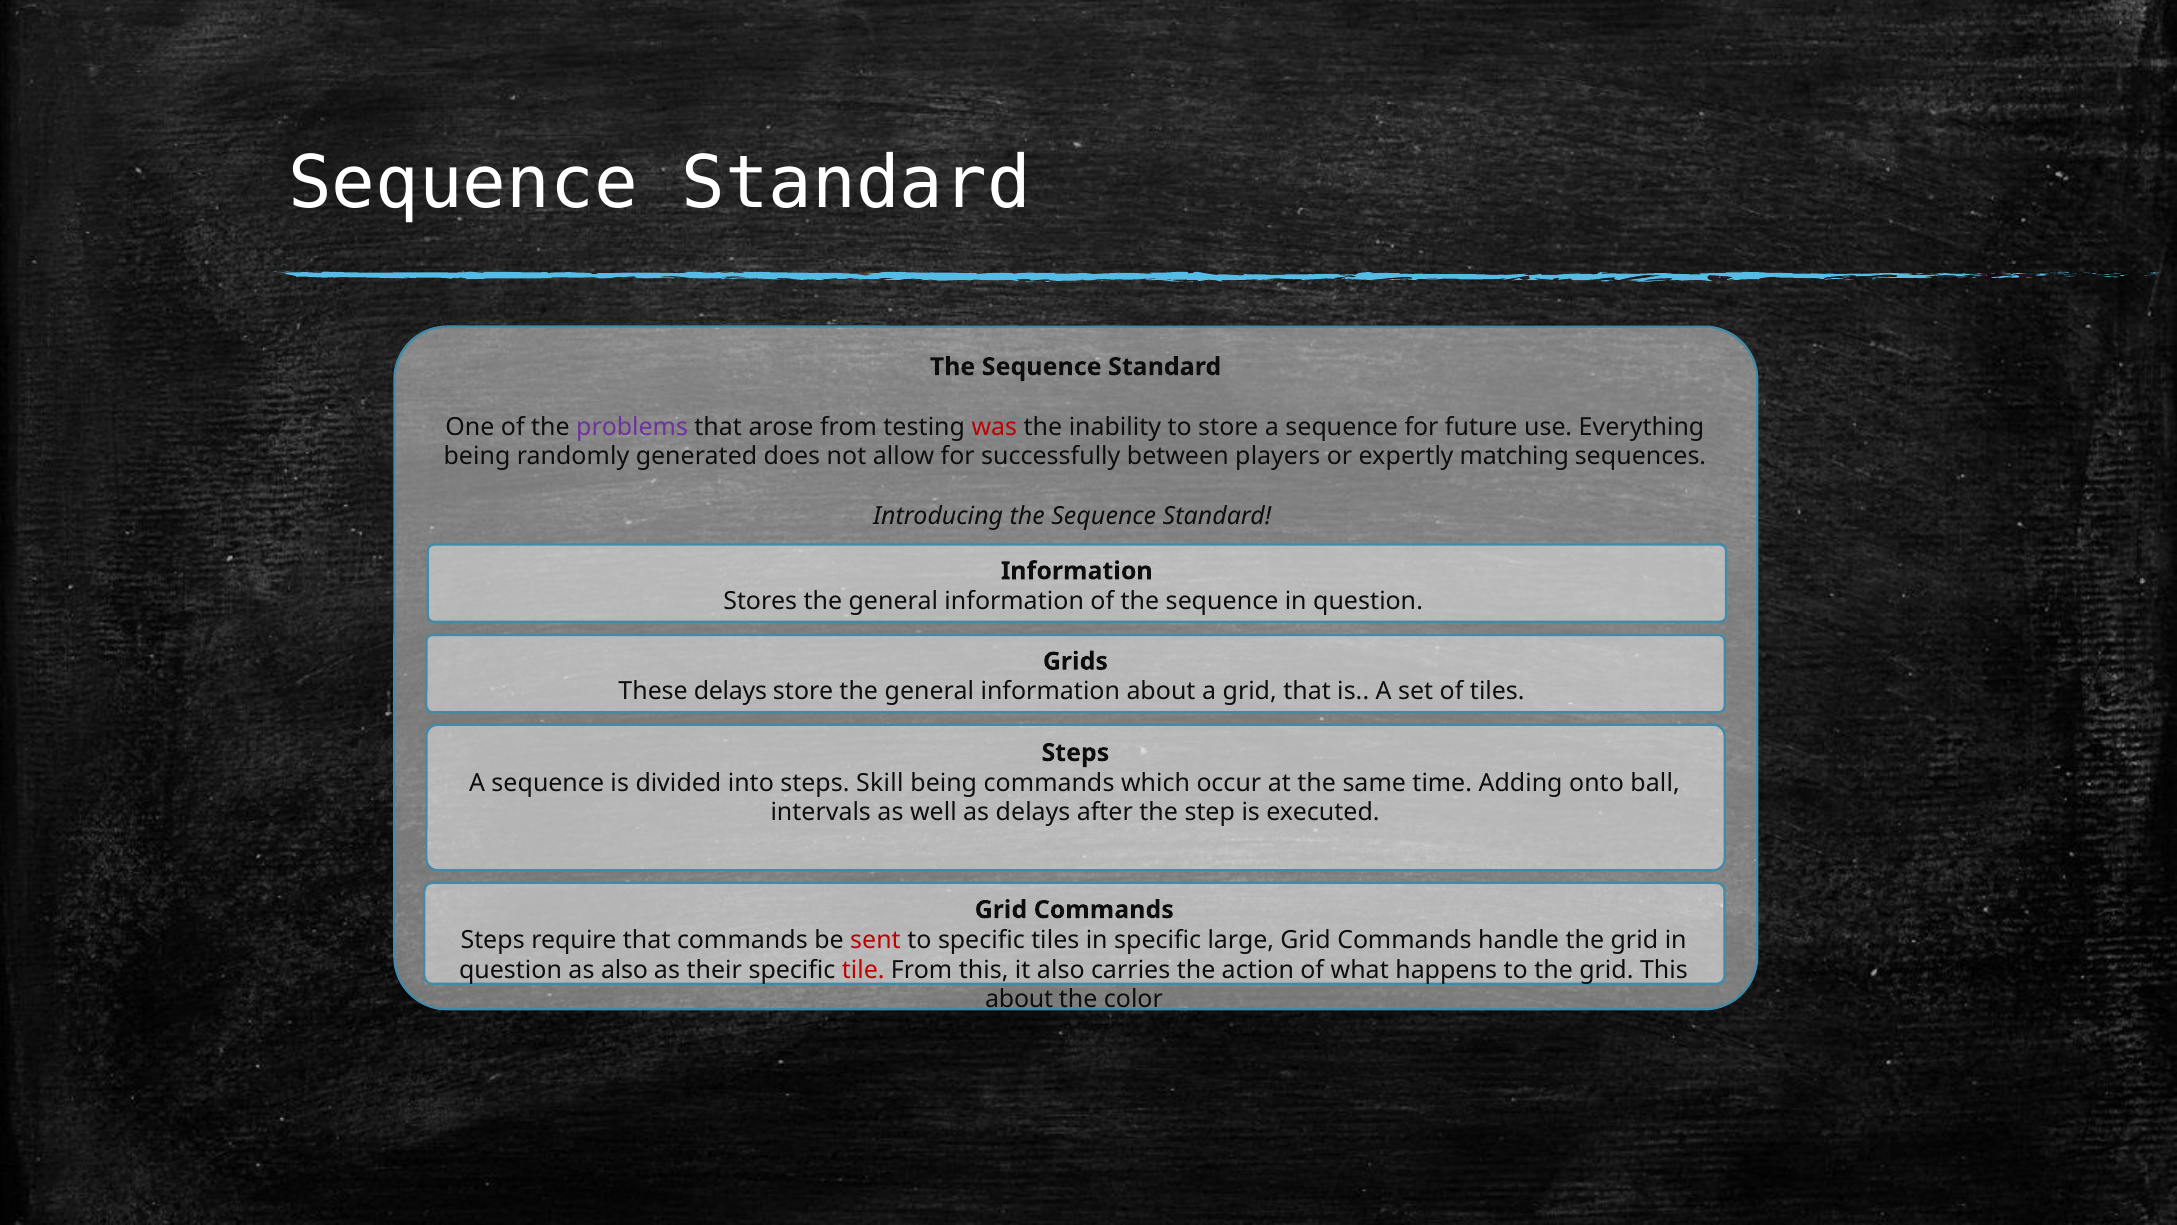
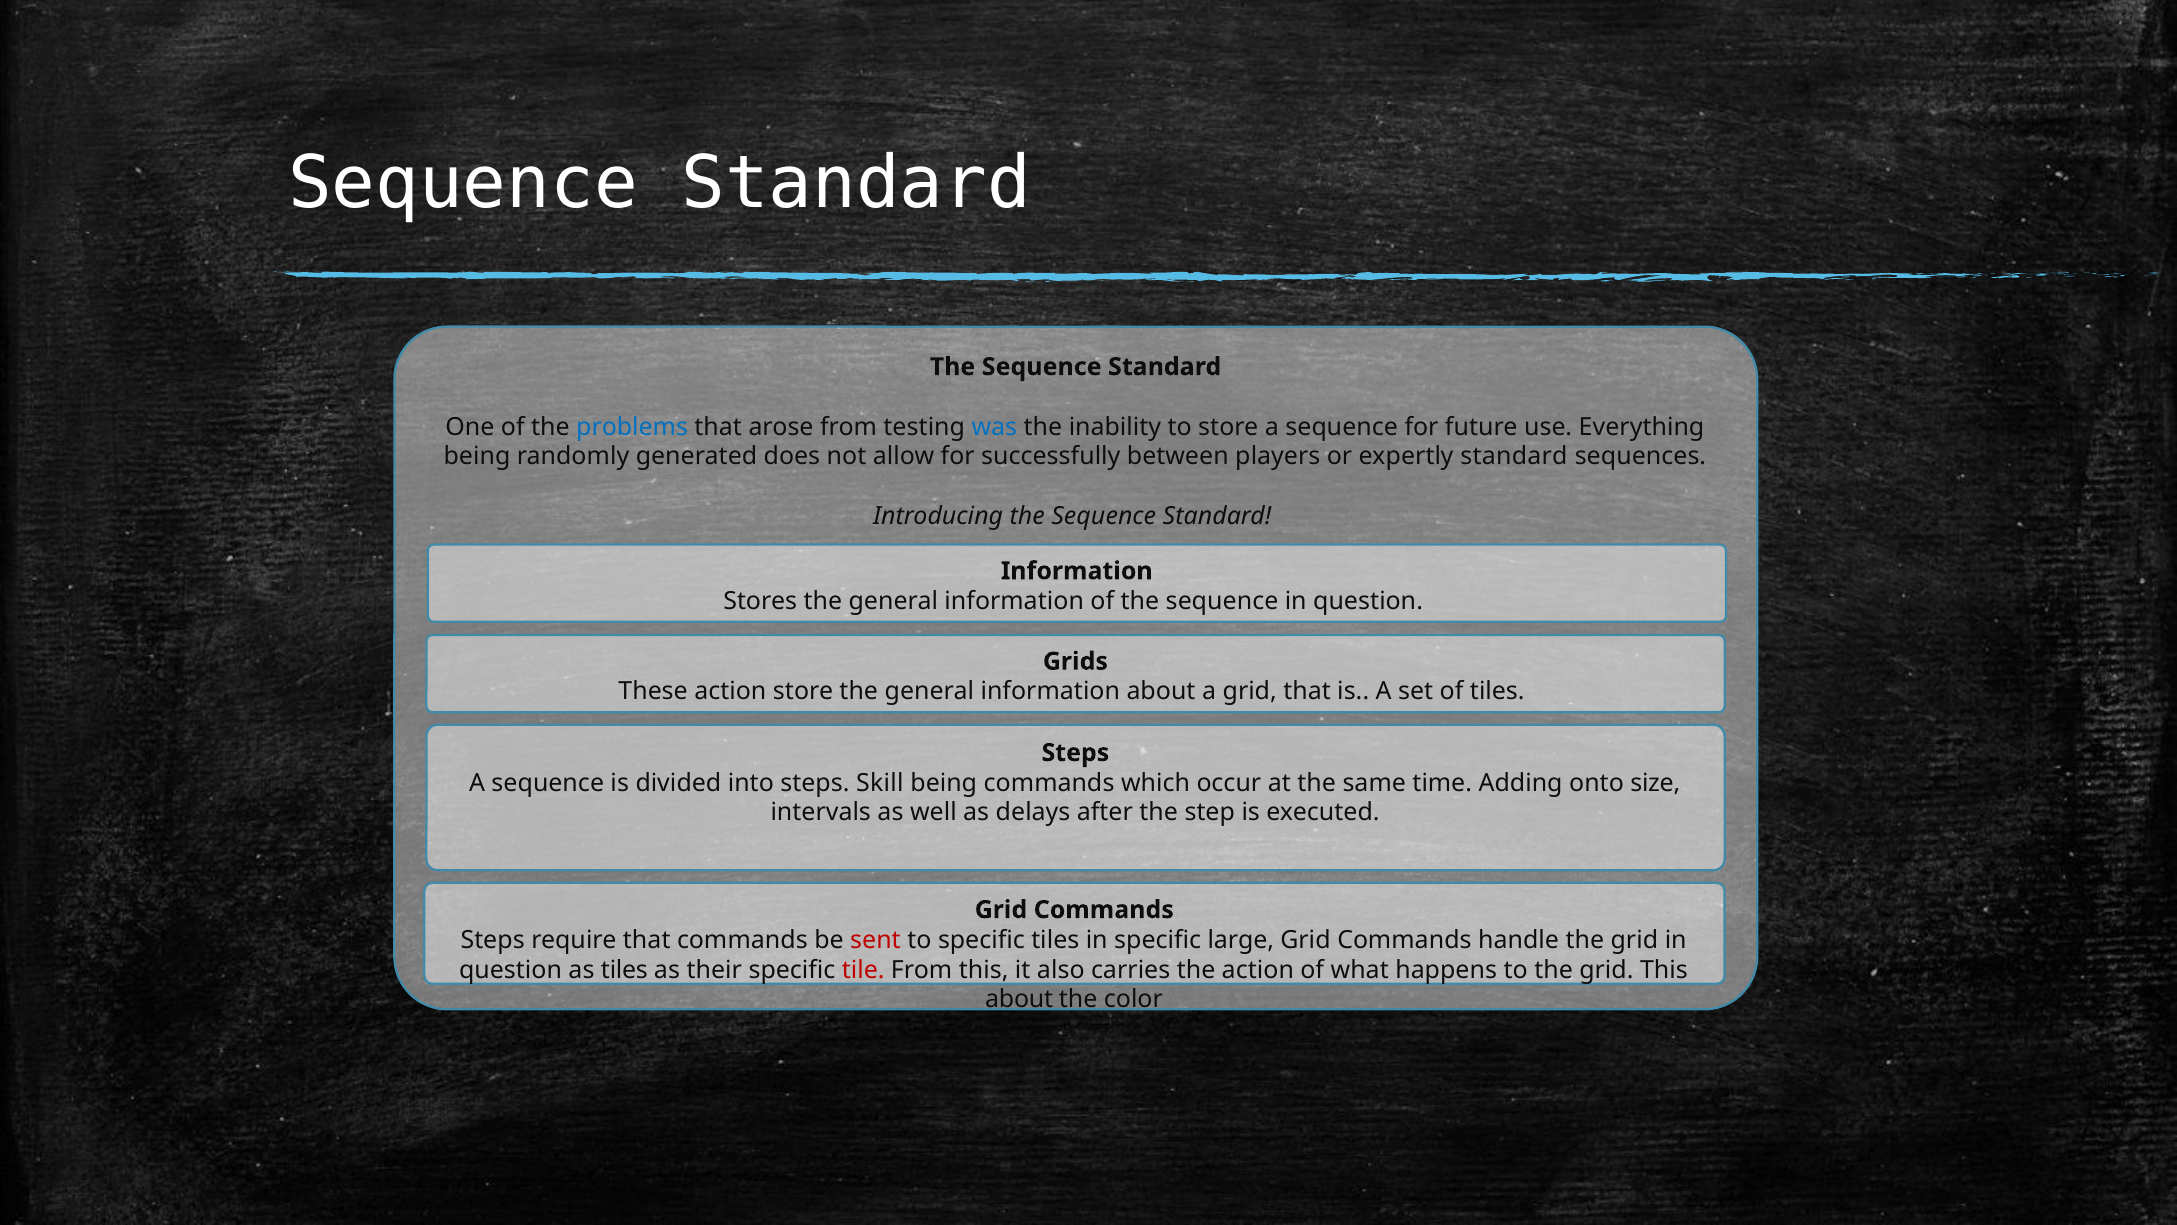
problems colour: purple -> blue
was colour: red -> blue
expertly matching: matching -> standard
These delays: delays -> action
ball: ball -> size
as also: also -> tiles
